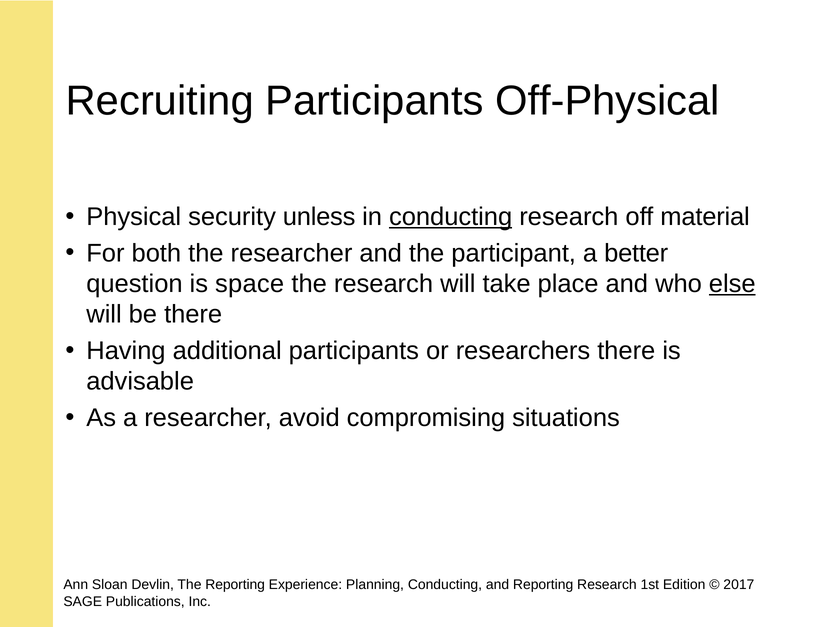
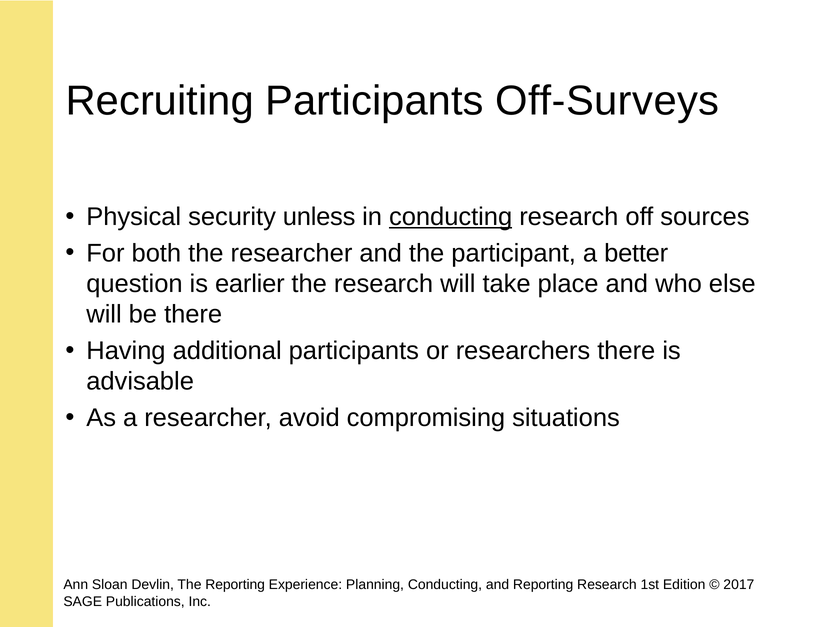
Off-Physical: Off-Physical -> Off-Surveys
material: material -> sources
space: space -> earlier
else underline: present -> none
